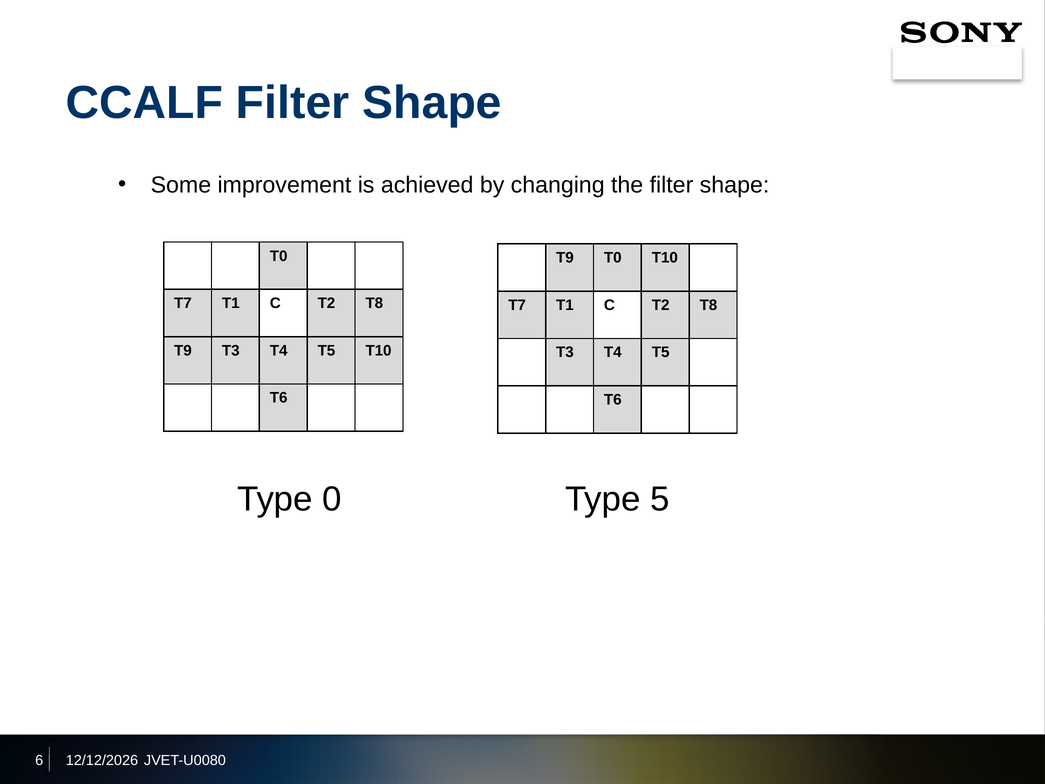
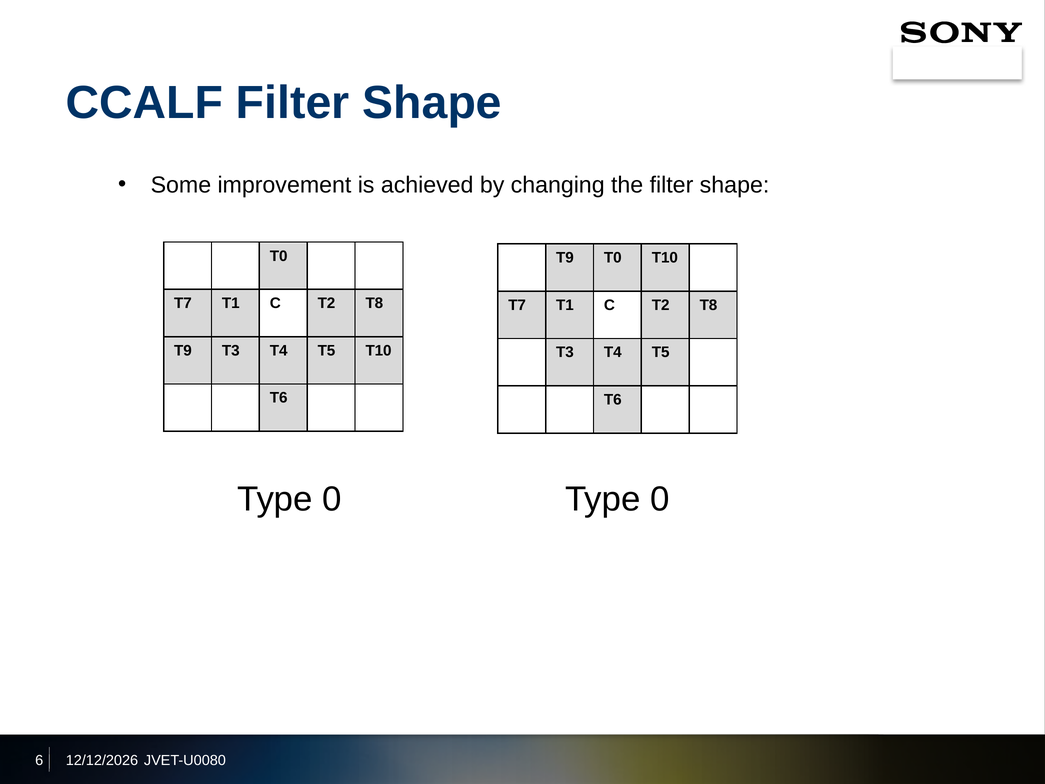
0 Type 5: 5 -> 0
